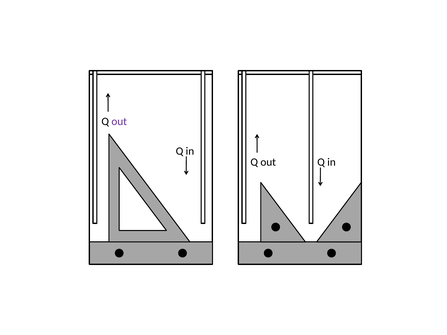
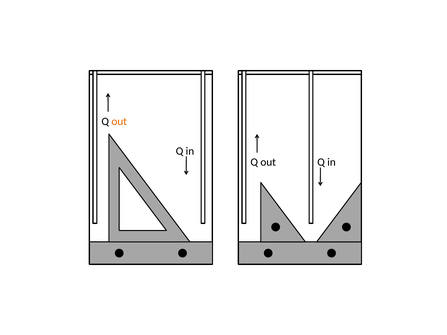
out at (119, 121) colour: purple -> orange
